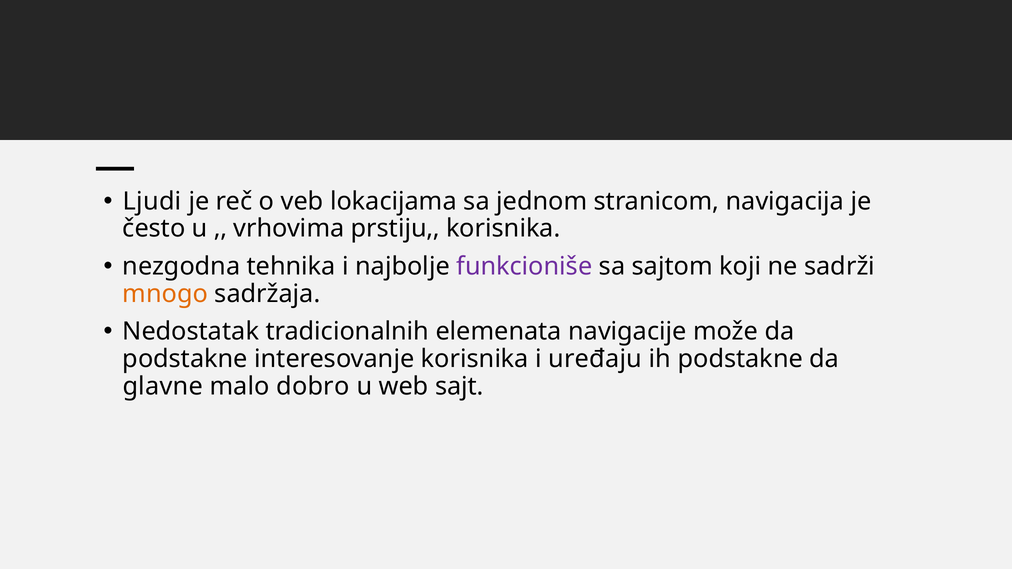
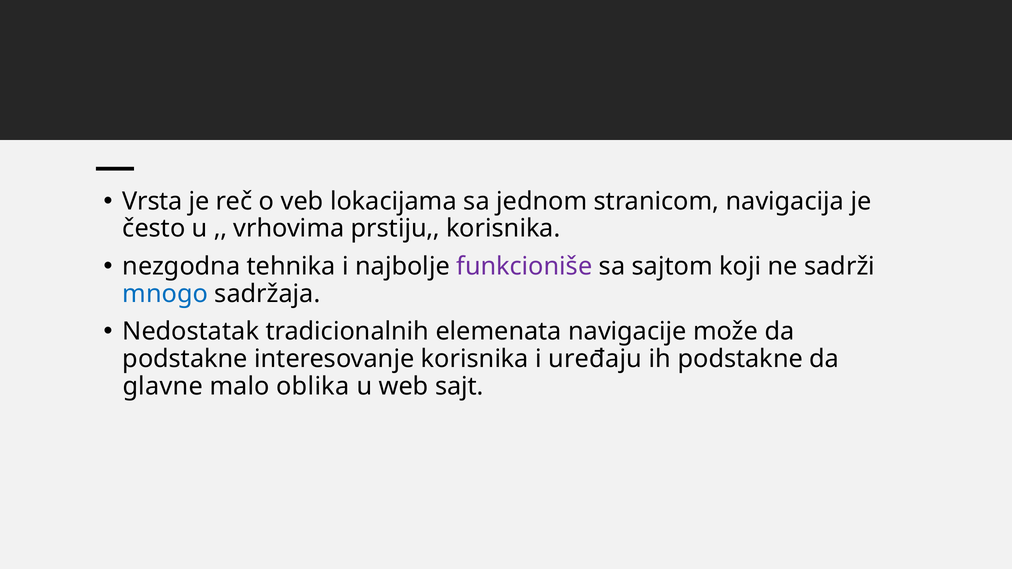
Ljudi: Ljudi -> Vrsta
mnogo colour: orange -> blue
dobro: dobro -> oblika
